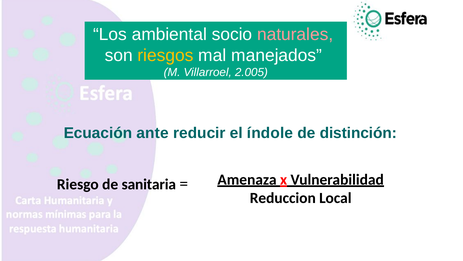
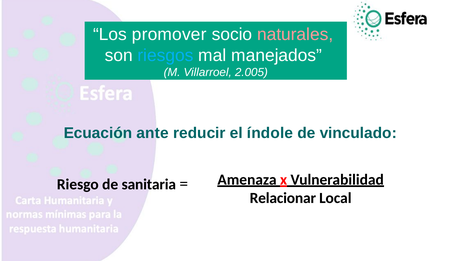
ambiental: ambiental -> promover
riesgos colour: yellow -> light blue
distinción: distinción -> vinculado
Reduccion: Reduccion -> Relacionar
